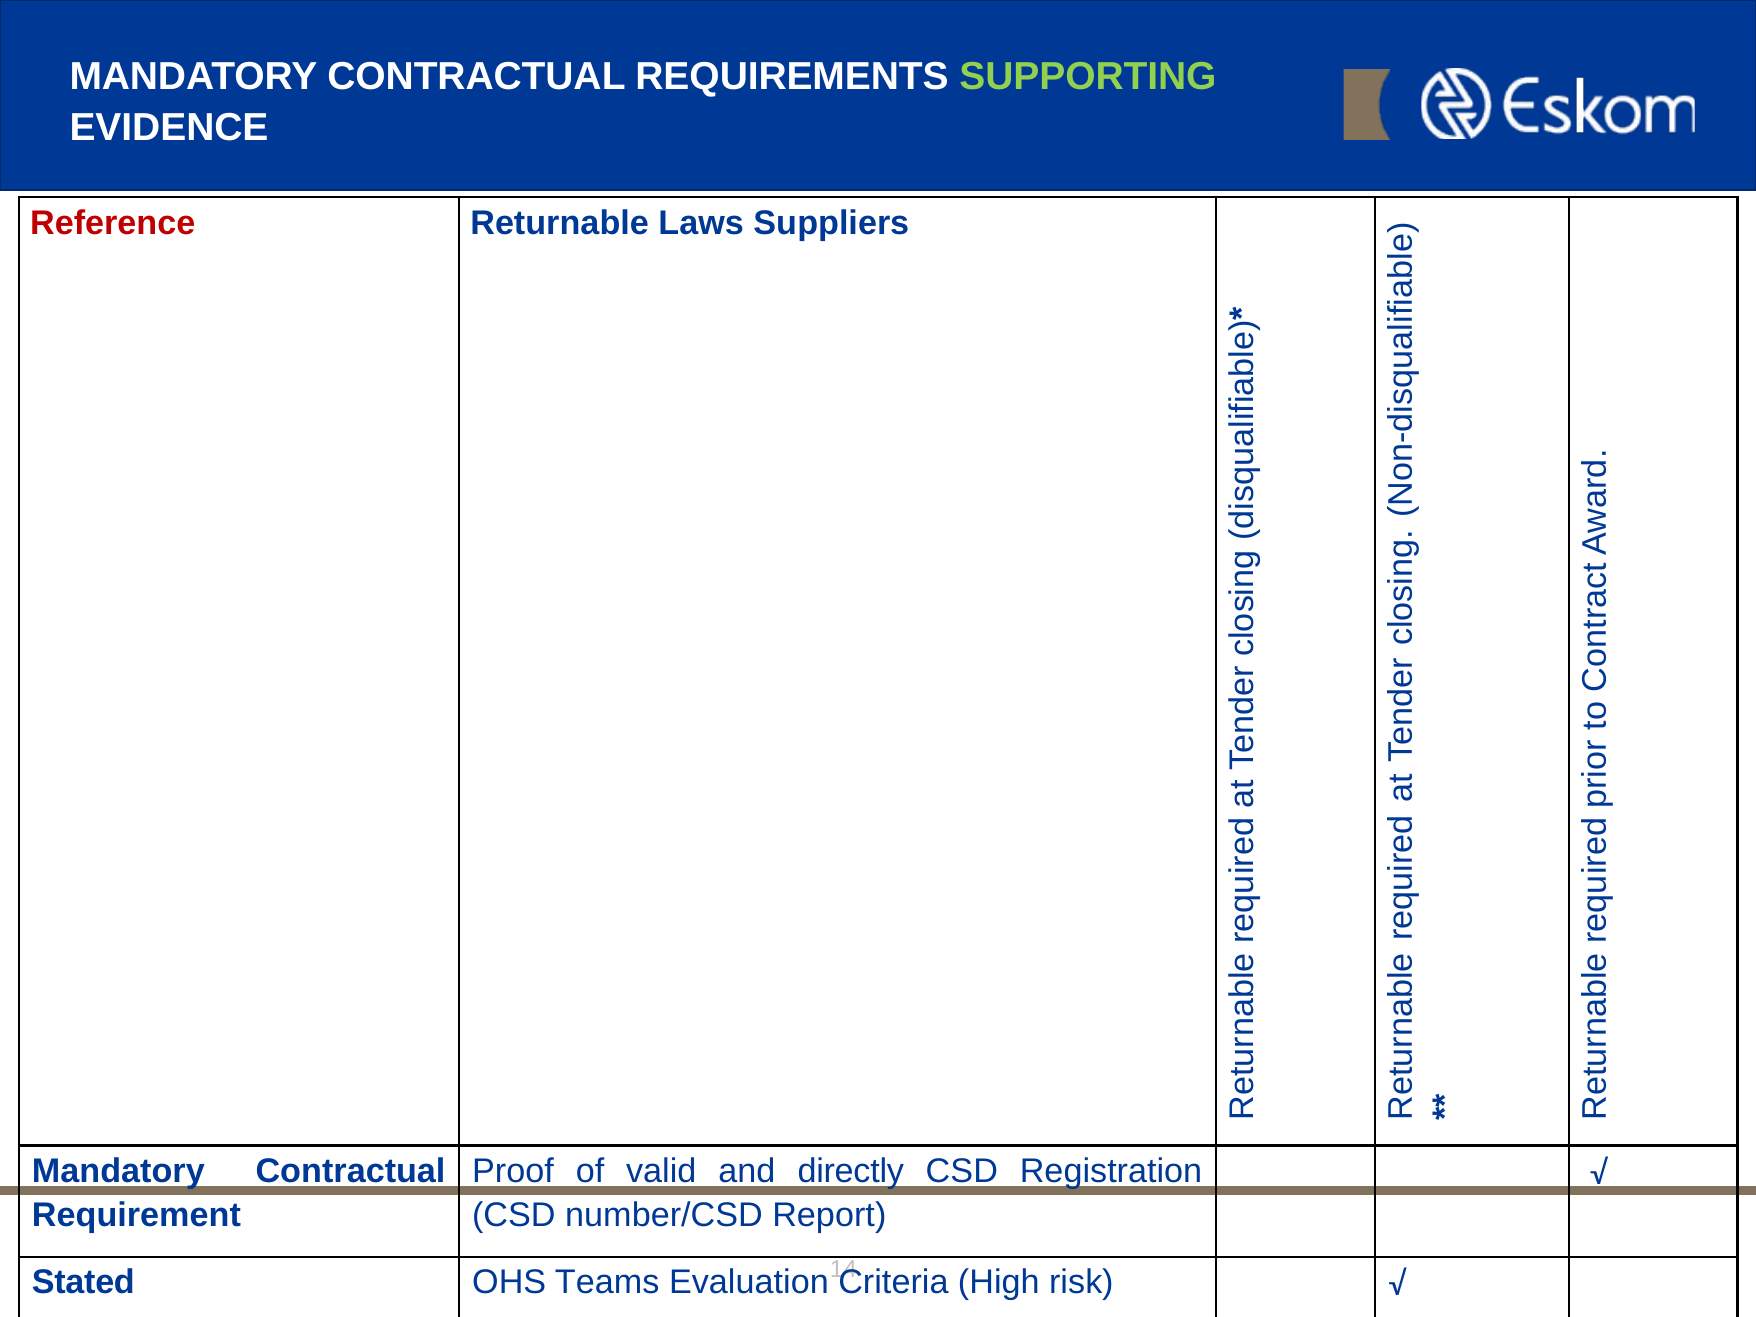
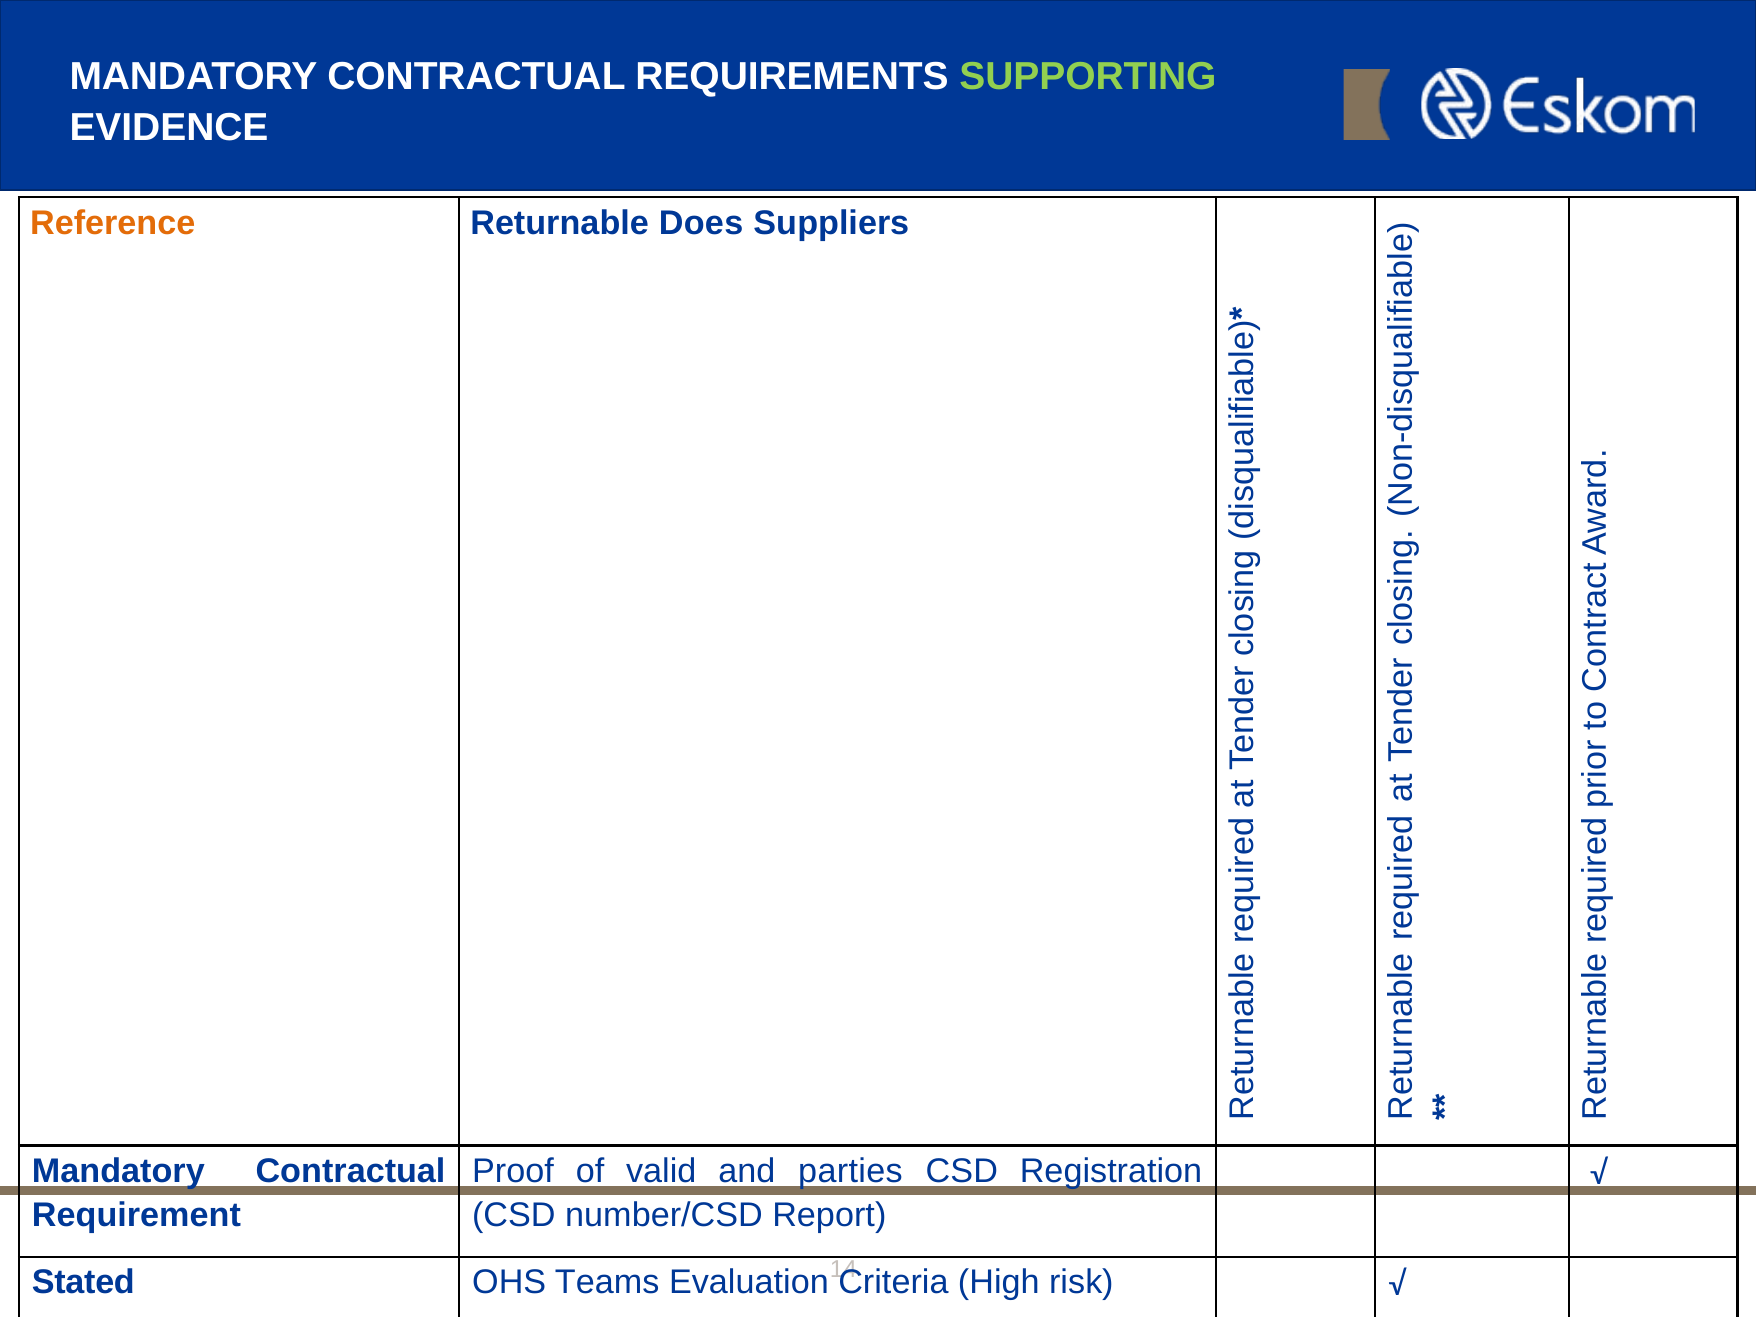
Reference colour: red -> orange
Laws: Laws -> Does
directly: directly -> parties
